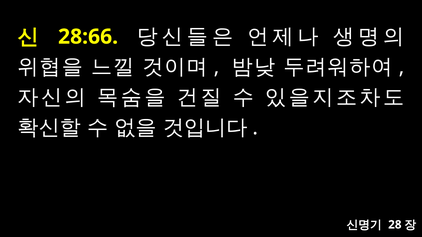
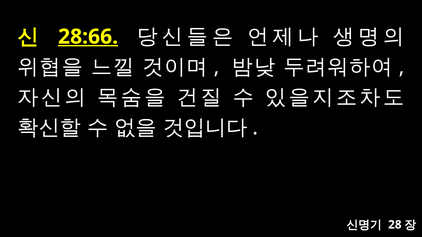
28:66 underline: none -> present
